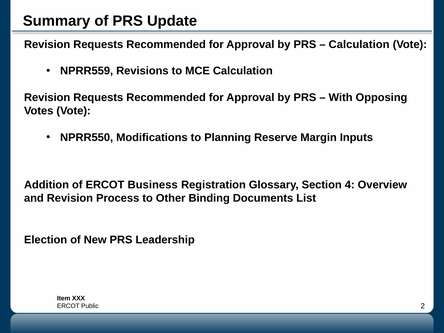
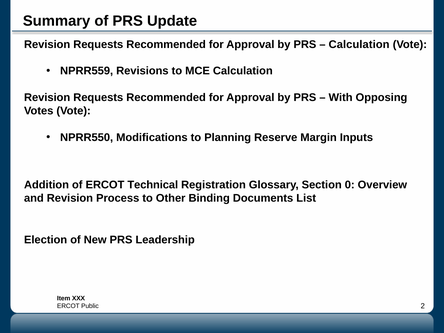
Business: Business -> Technical
4: 4 -> 0
